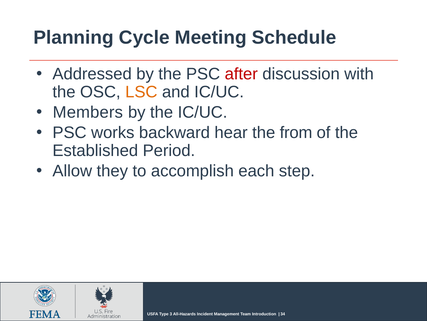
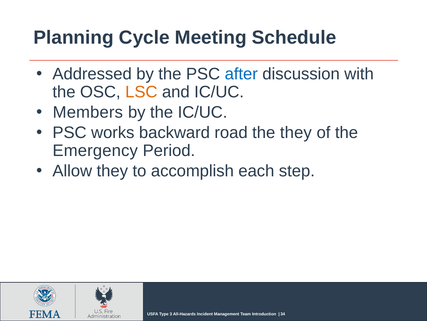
after colour: red -> blue
hear: hear -> road
the from: from -> they
Established: Established -> Emergency
